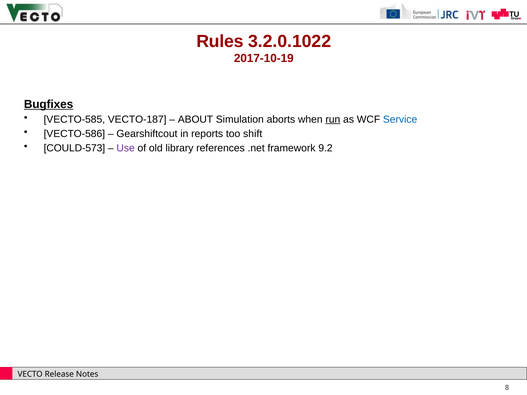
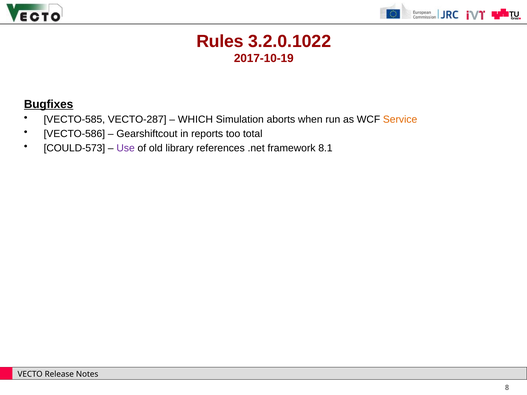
VECTO-187: VECTO-187 -> VECTO-287
ABOUT: ABOUT -> WHICH
run underline: present -> none
Service colour: blue -> orange
shift: shift -> total
9.2: 9.2 -> 8.1
